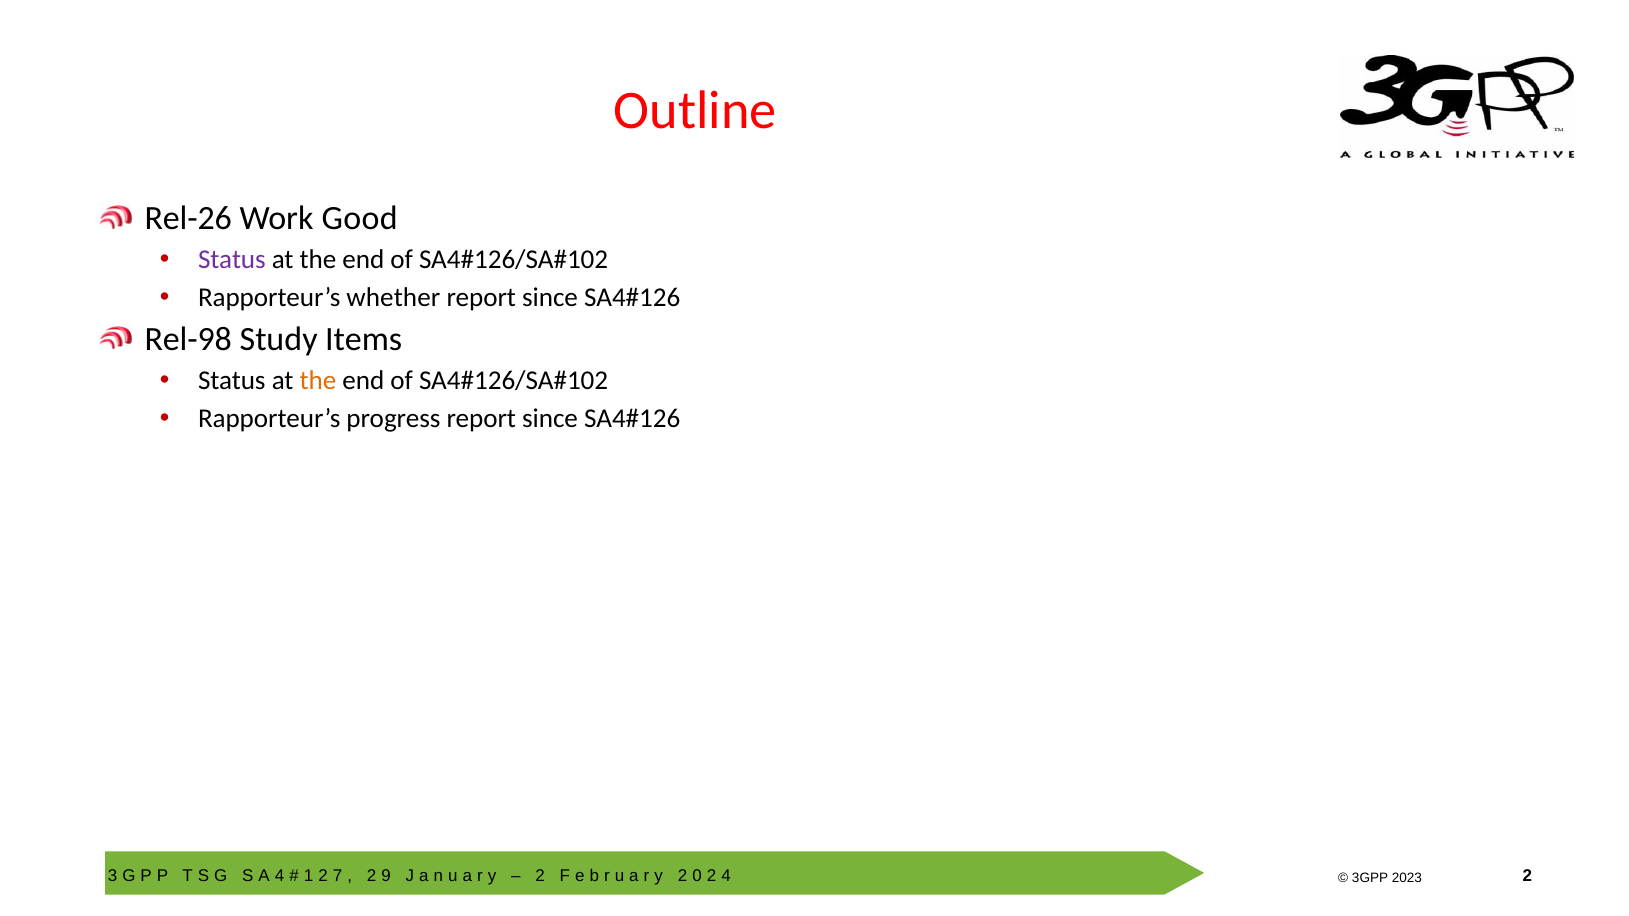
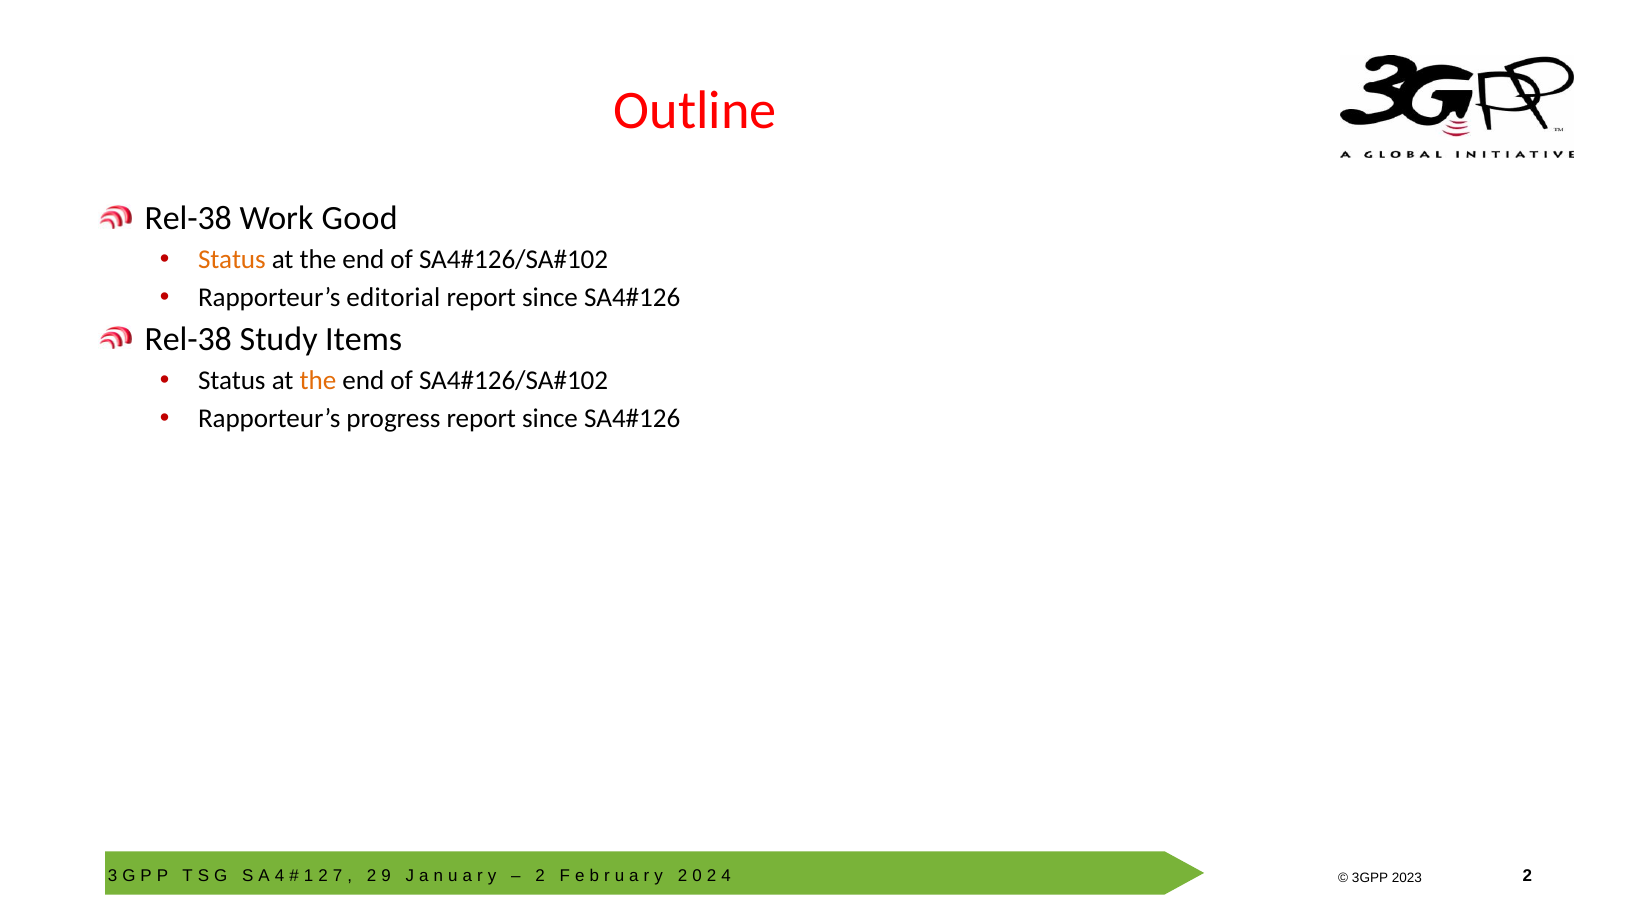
Rel-26 at (188, 219): Rel-26 -> Rel-38
Status at (232, 260) colour: purple -> orange
whether: whether -> editorial
Rel-98 at (188, 339): Rel-98 -> Rel-38
